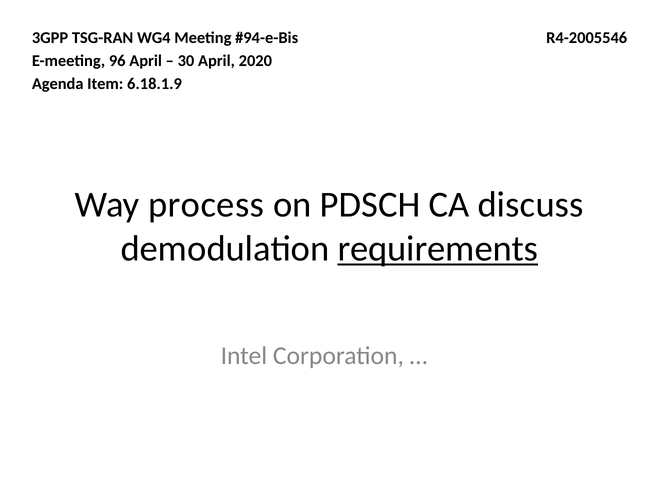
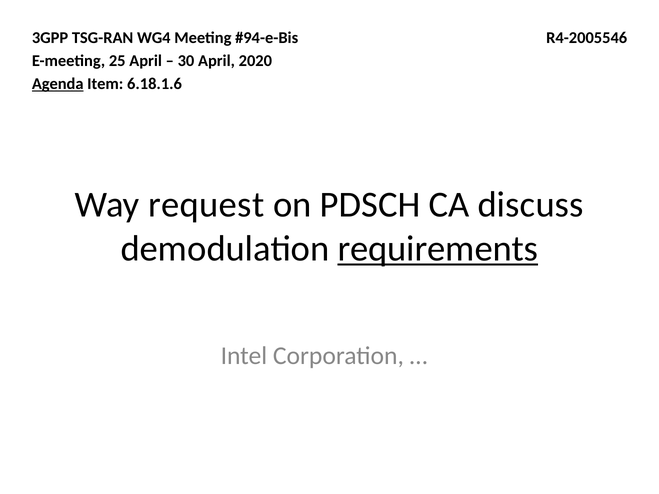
96: 96 -> 25
Agenda underline: none -> present
6.18.1.9: 6.18.1.9 -> 6.18.1.6
process: process -> request
